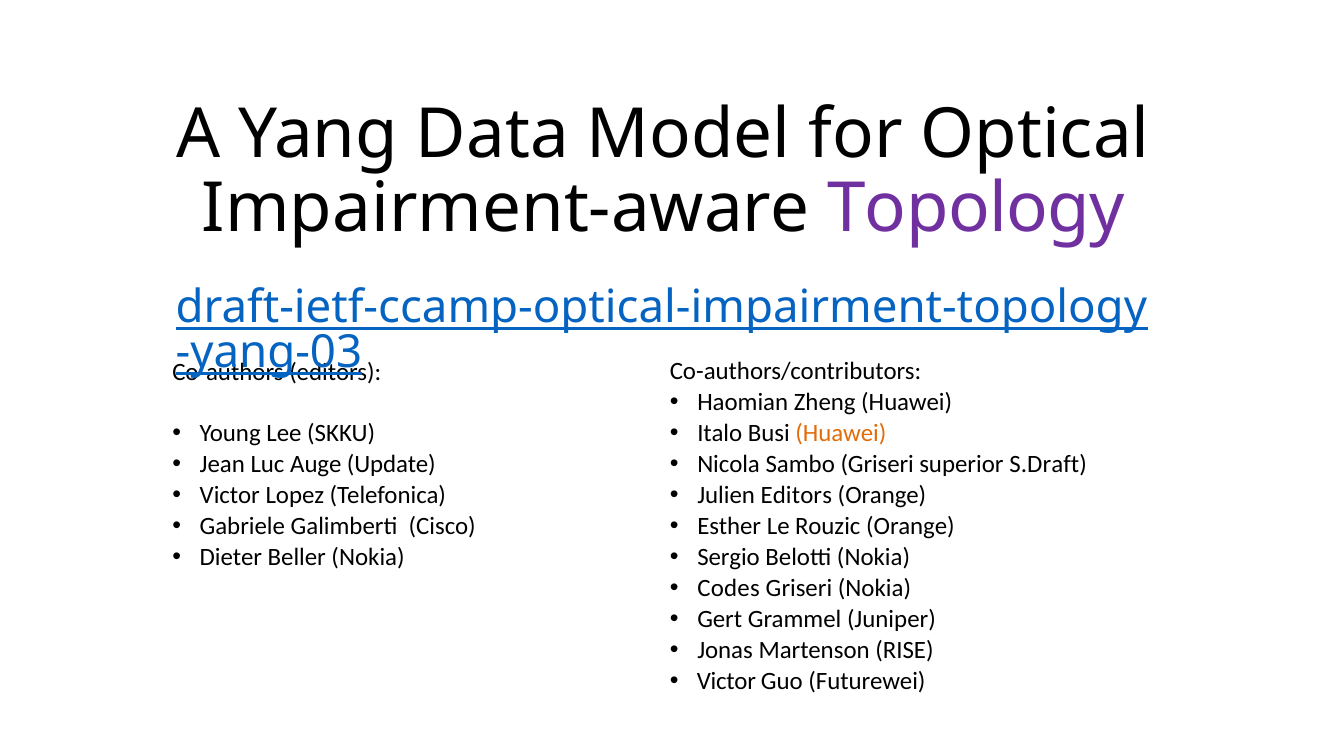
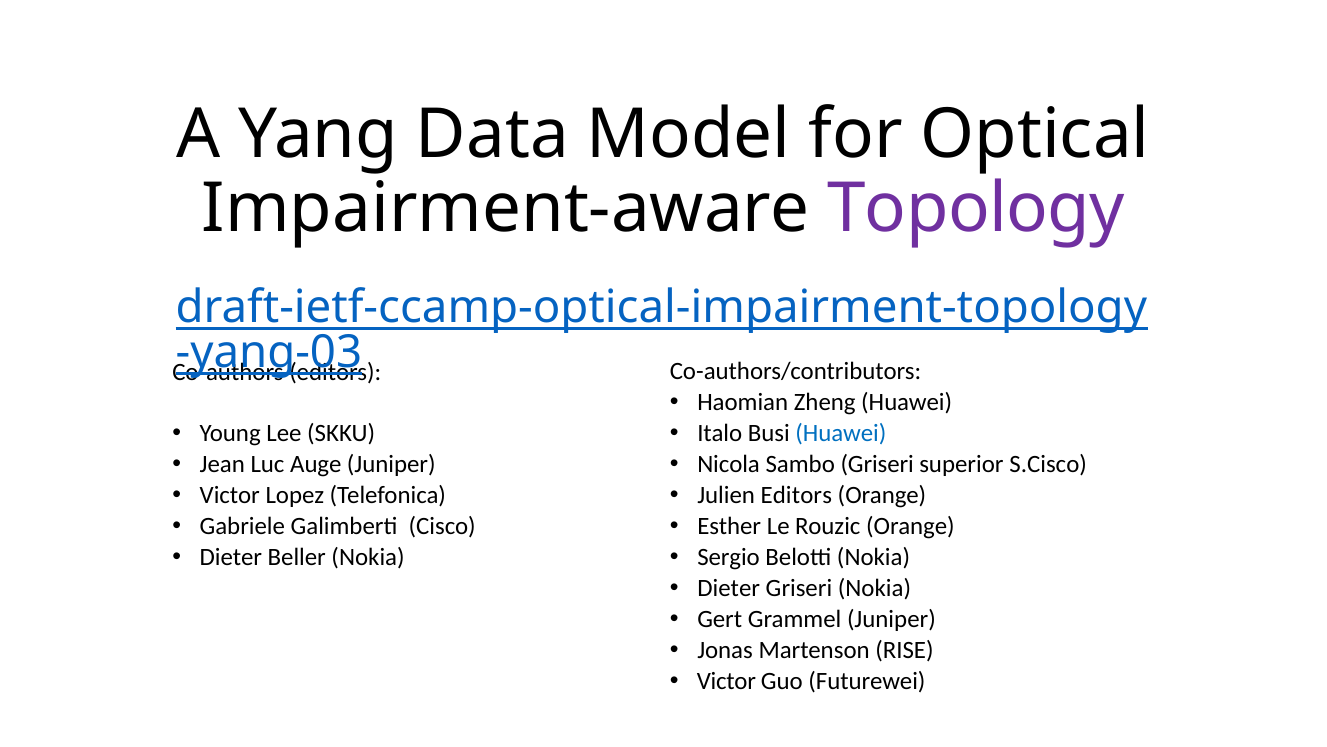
Huawei at (841, 433) colour: orange -> blue
S.Draft: S.Draft -> S.Cisco
Auge Update: Update -> Juniper
Codes at (729, 588): Codes -> Dieter
